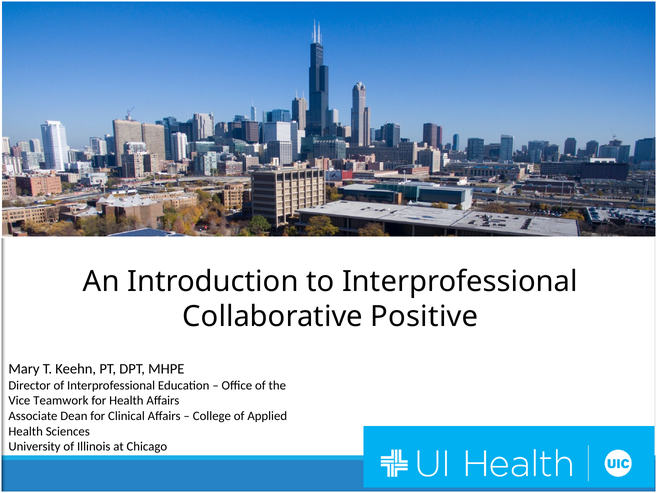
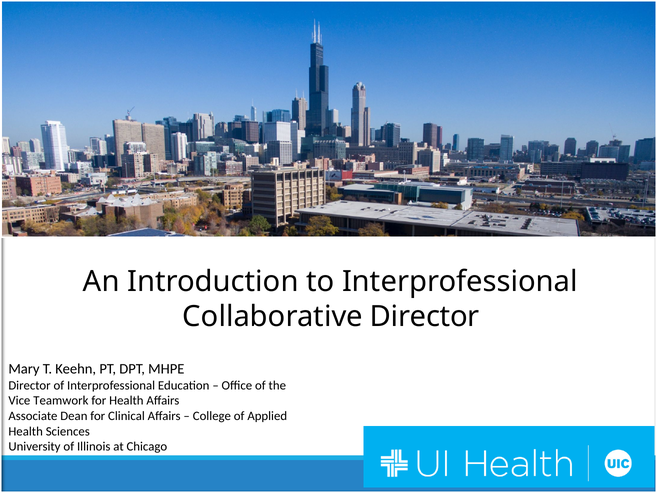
Collaborative Positive: Positive -> Director
